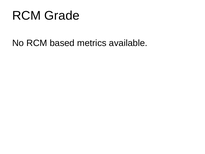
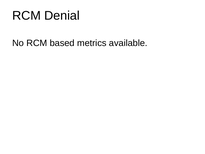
Grade: Grade -> Denial
